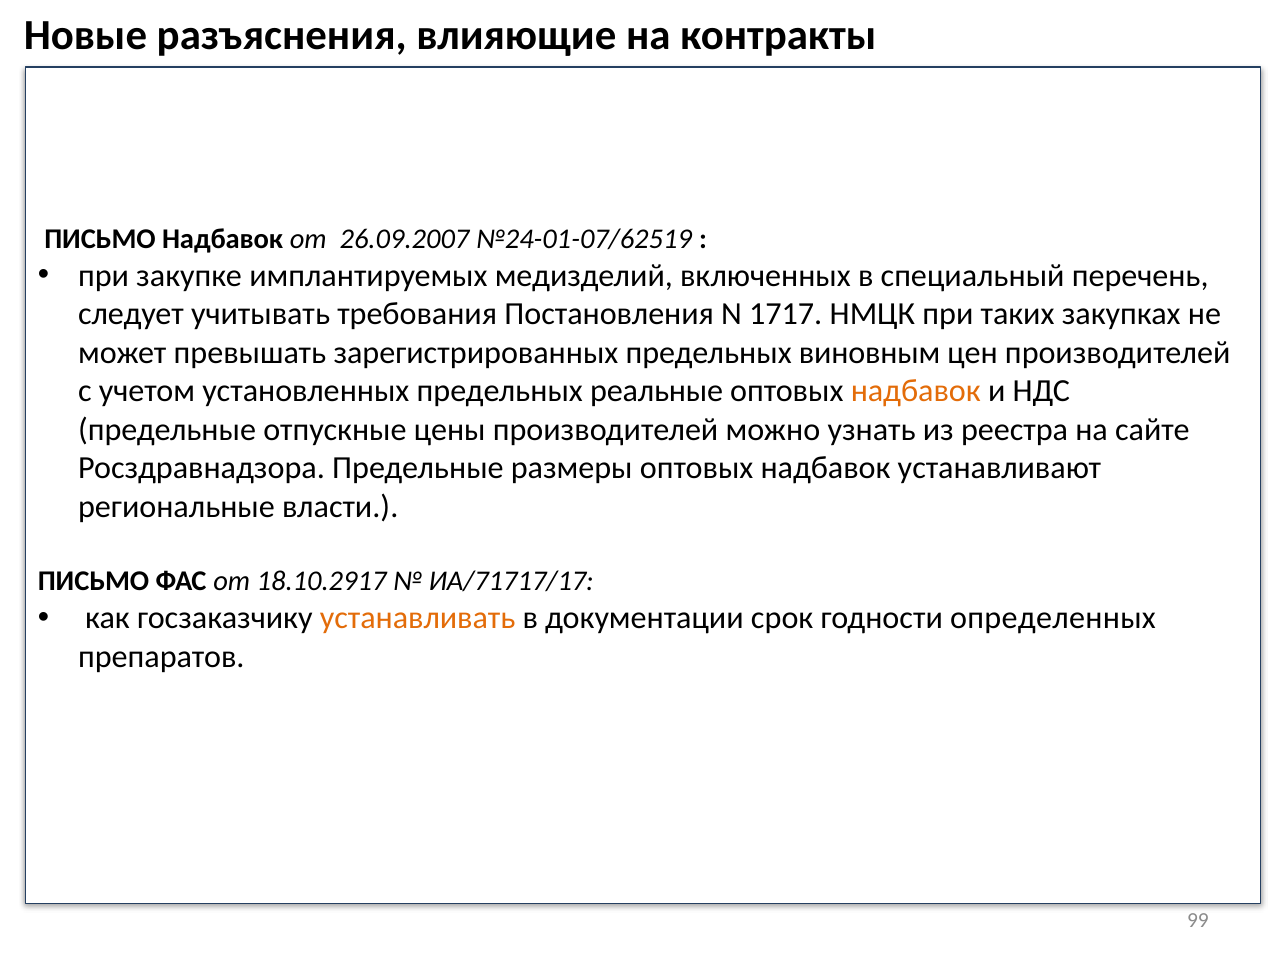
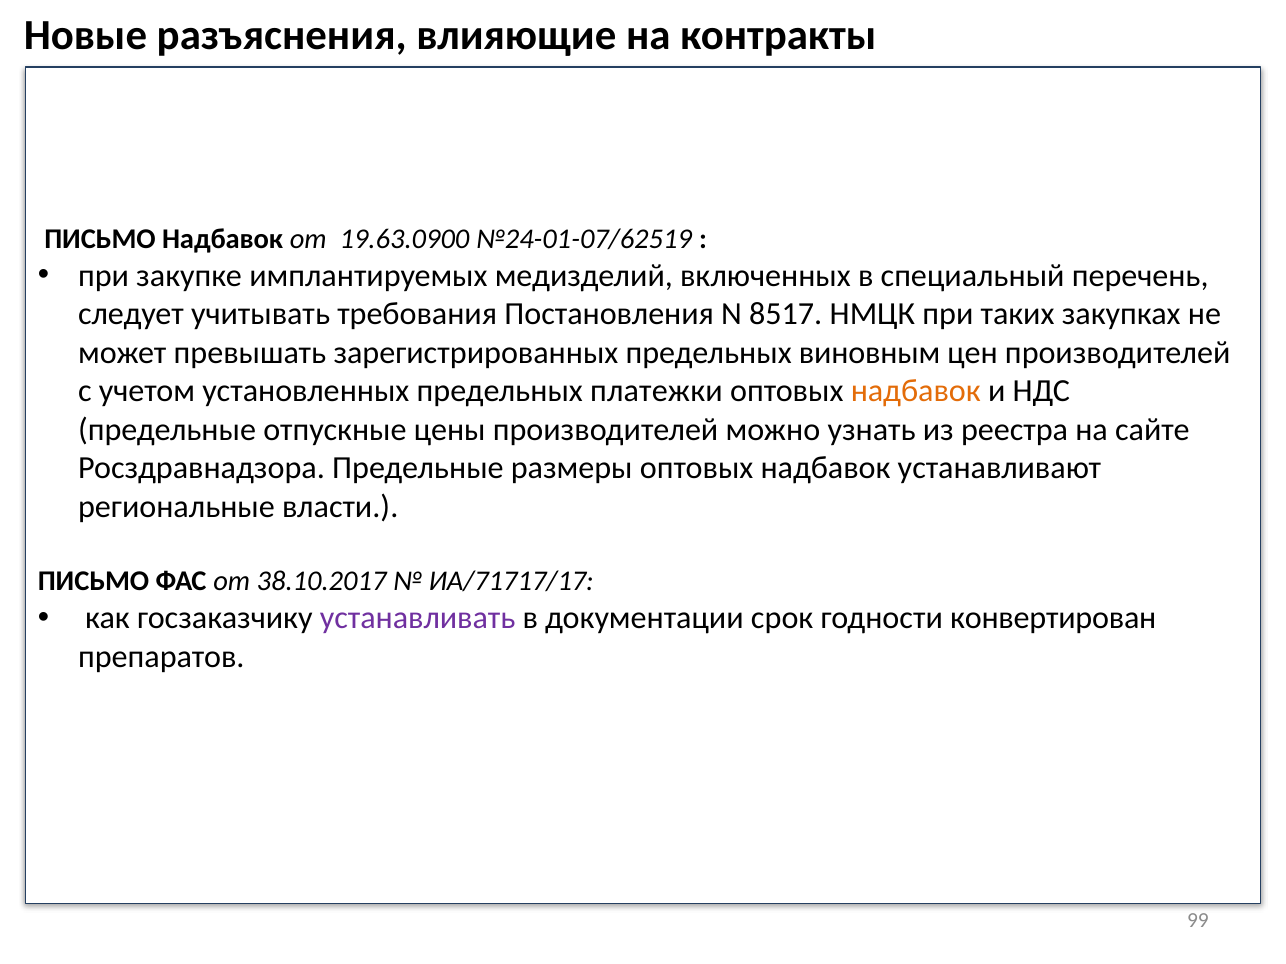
26.09.2007: 26.09.2007 -> 19.63.0900
1717: 1717 -> 8517
реальные: реальные -> платежки
18.10.2917: 18.10.2917 -> 38.10.2017
устанавливать colour: orange -> purple
определенных: определенных -> конвертирован
